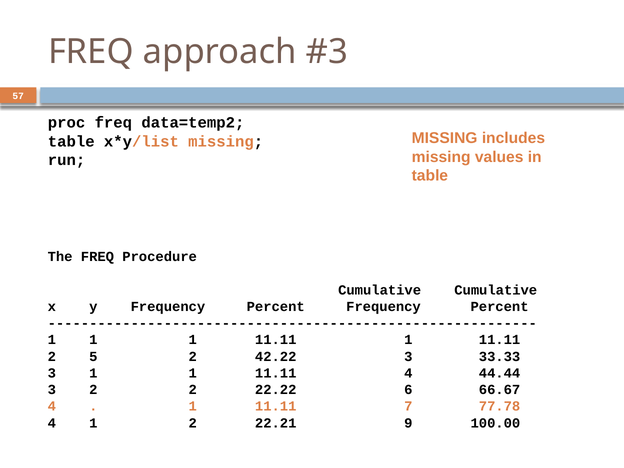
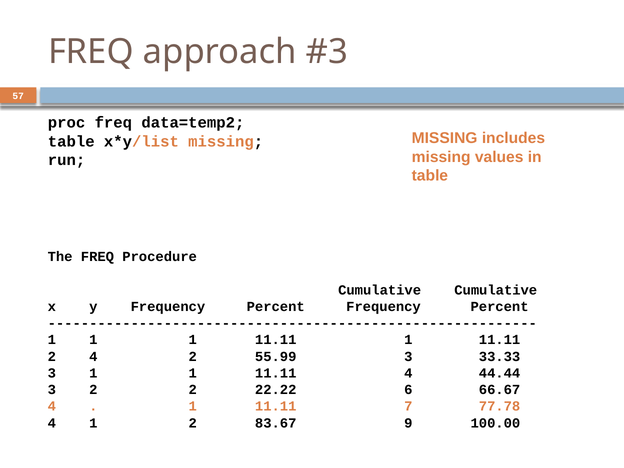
2 5: 5 -> 4
42.22: 42.22 -> 55.99
22.21: 22.21 -> 83.67
